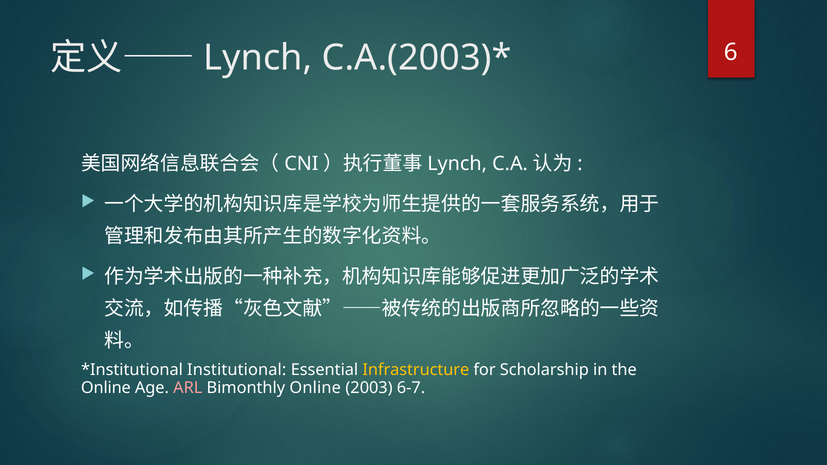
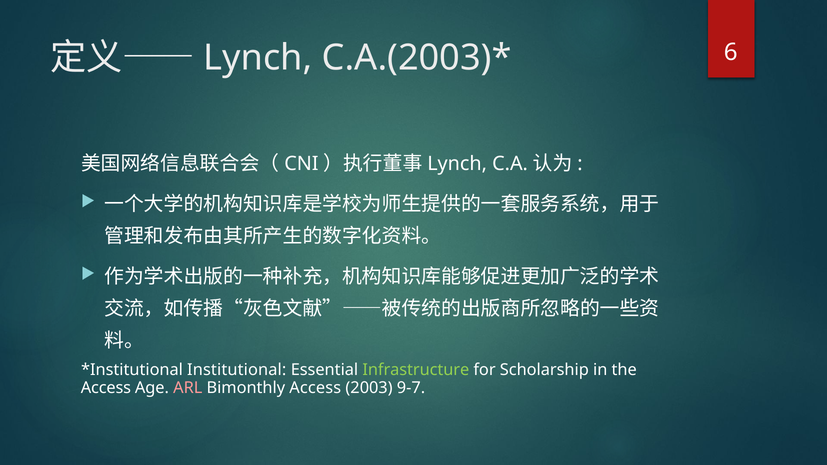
Infrastructure colour: yellow -> light green
Online at (106, 388): Online -> Access
Bimonthly Online: Online -> Access
6-7: 6-7 -> 9-7
